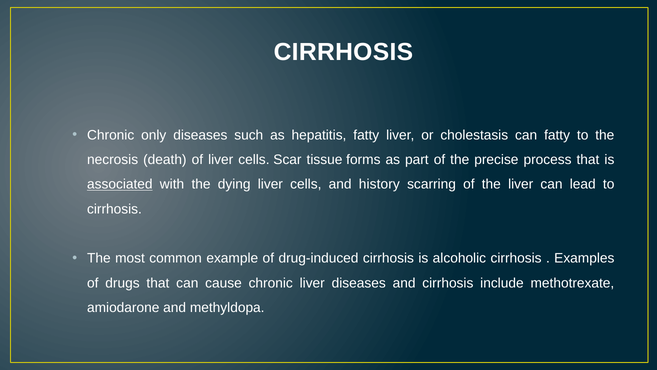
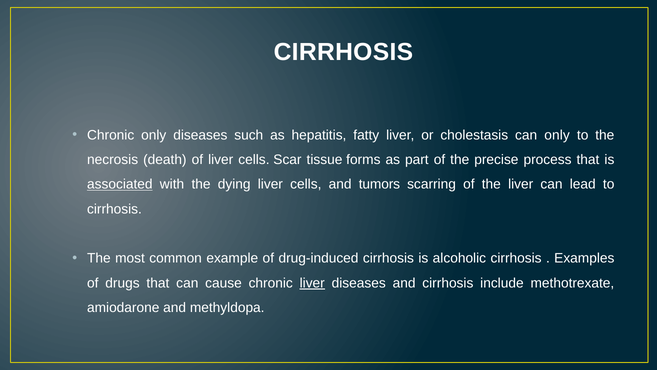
can fatty: fatty -> only
history: history -> tumors
liver at (312, 283) underline: none -> present
